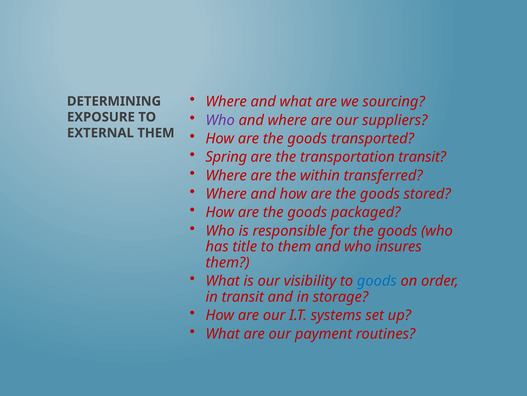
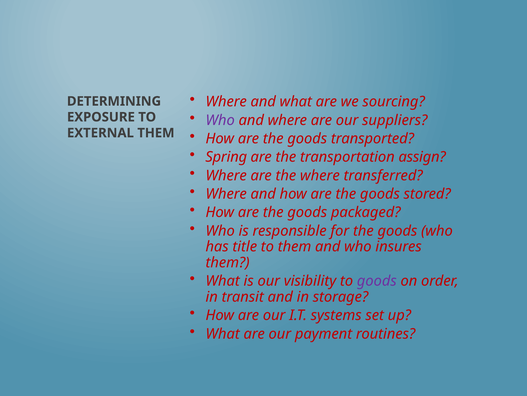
transportation transit: transit -> assign
the within: within -> where
goods at (377, 281) colour: blue -> purple
